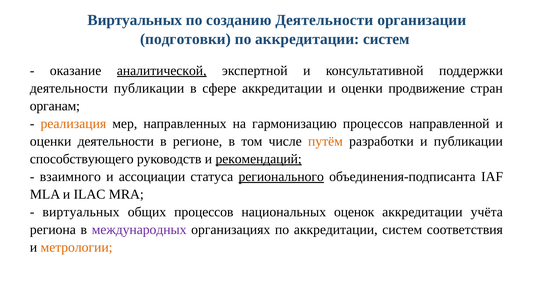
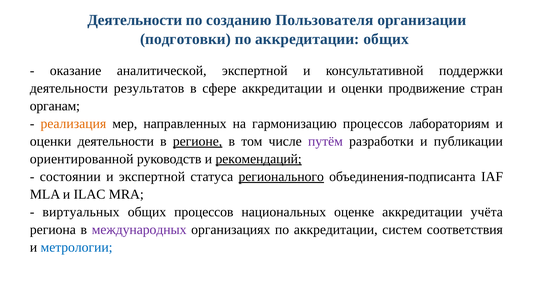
Виртуальных at (135, 20): Виртуальных -> Деятельности
созданию Деятельности: Деятельности -> Пользователя
систем at (386, 39): систем -> общих
аналитической underline: present -> none
деятельности публикации: публикации -> результатов
направленной: направленной -> лабораториям
регионе underline: none -> present
путём colour: orange -> purple
способствующего: способствующего -> ориентированной
взаимного: взаимного -> состоянии
и ассоциации: ассоциации -> экспертной
оценок: оценок -> оценке
метрологии colour: orange -> blue
